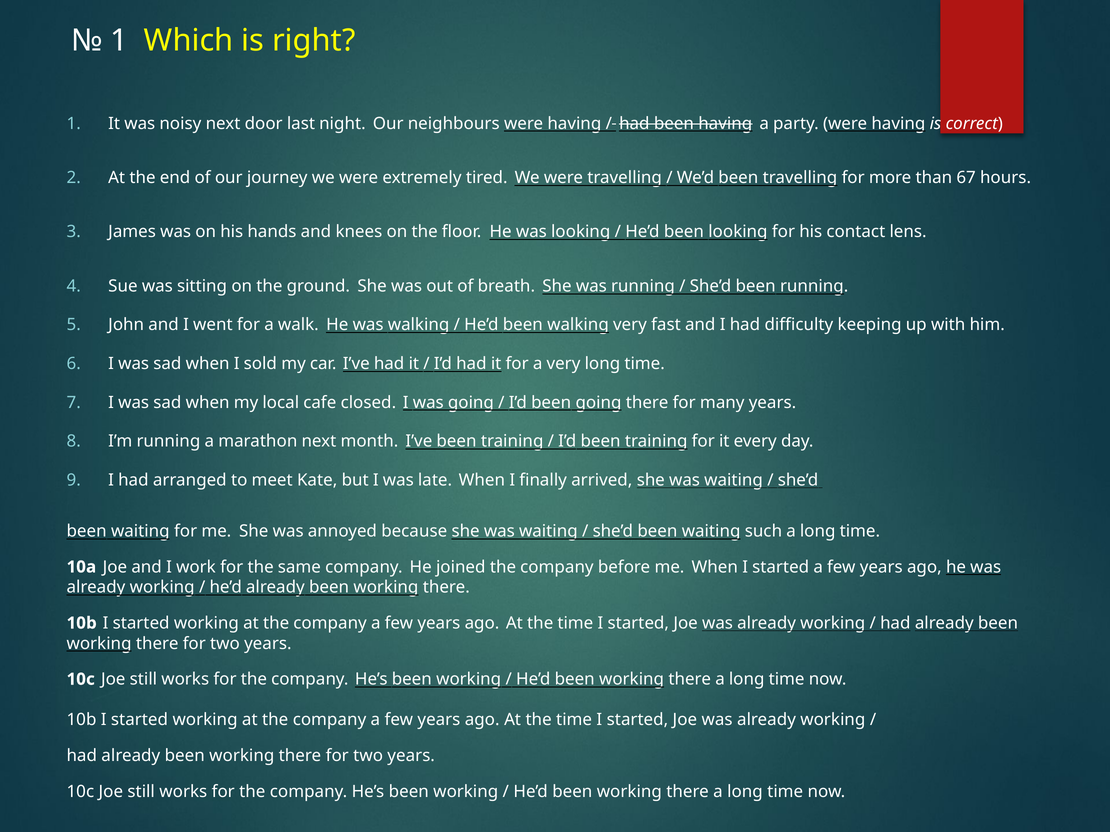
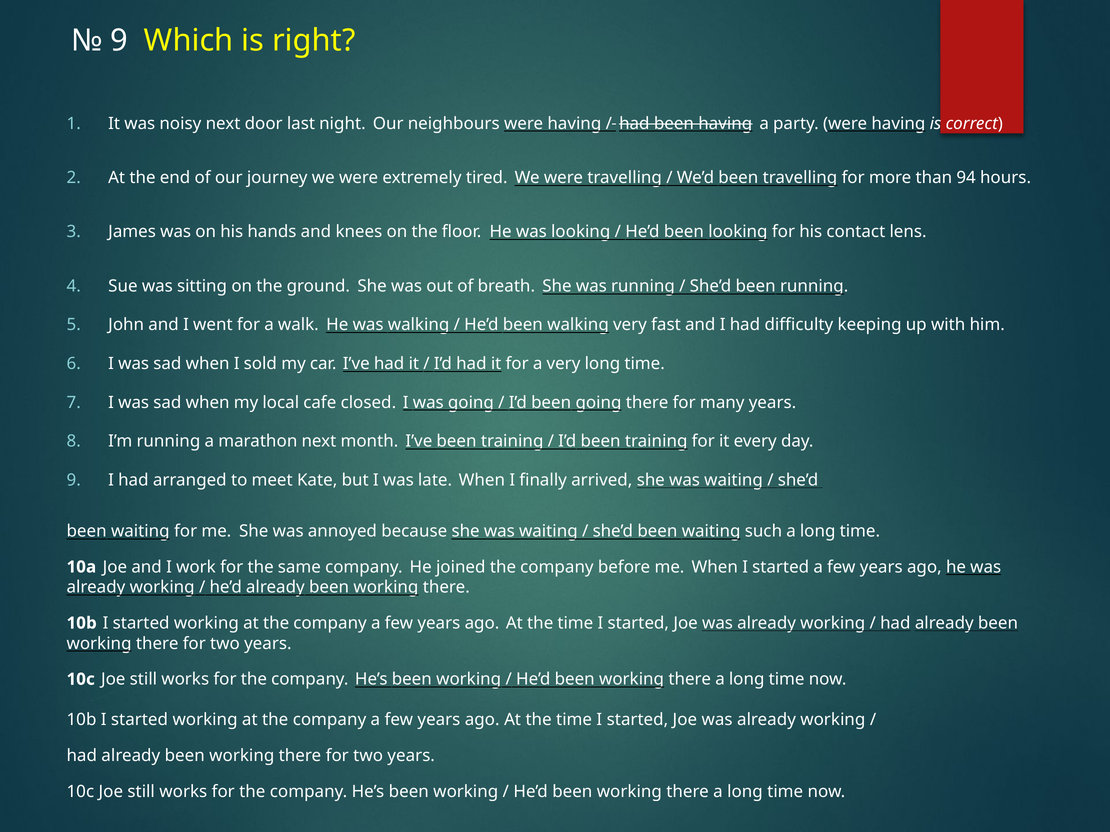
1 at (119, 40): 1 -> 9
67: 67 -> 94
